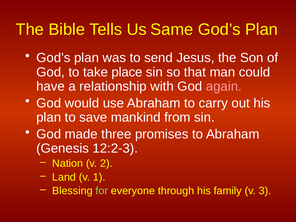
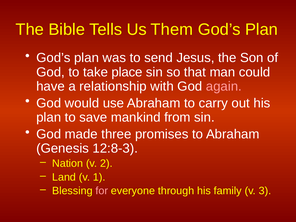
Same: Same -> Them
12:2-3: 12:2-3 -> 12:8-3
for colour: light green -> pink
